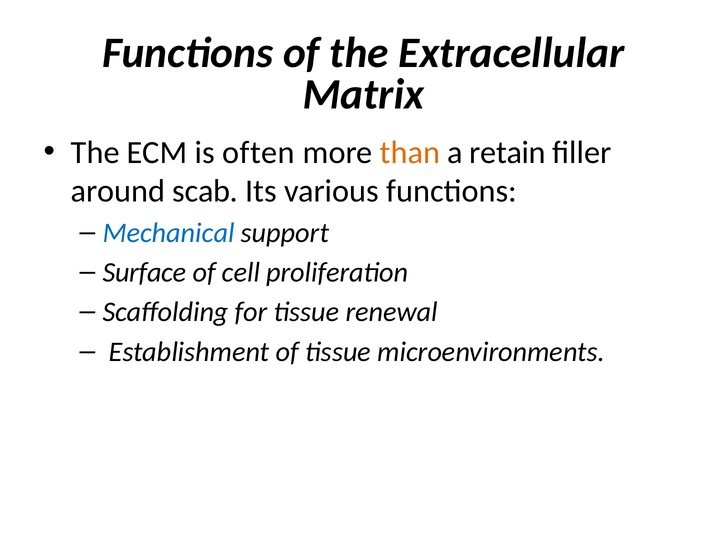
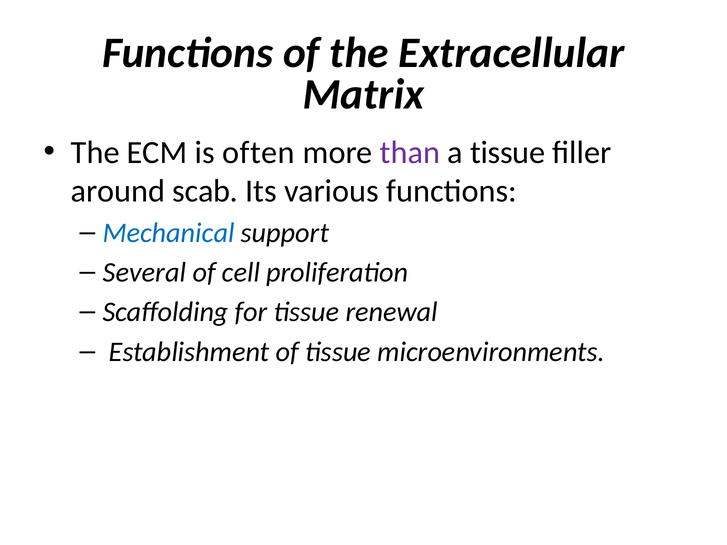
than colour: orange -> purple
a retain: retain -> tissue
Surface: Surface -> Several
